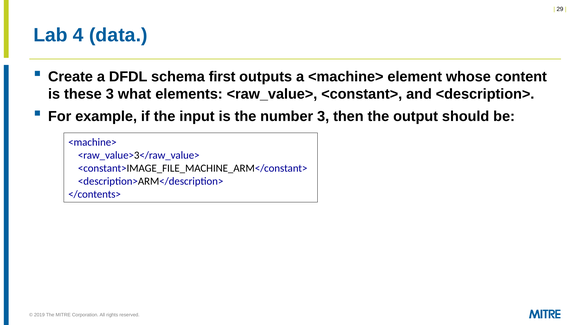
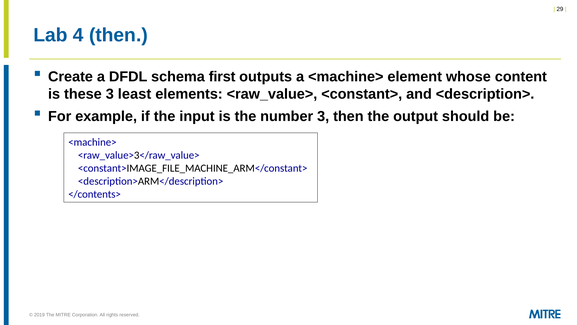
4 data: data -> then
what: what -> least
